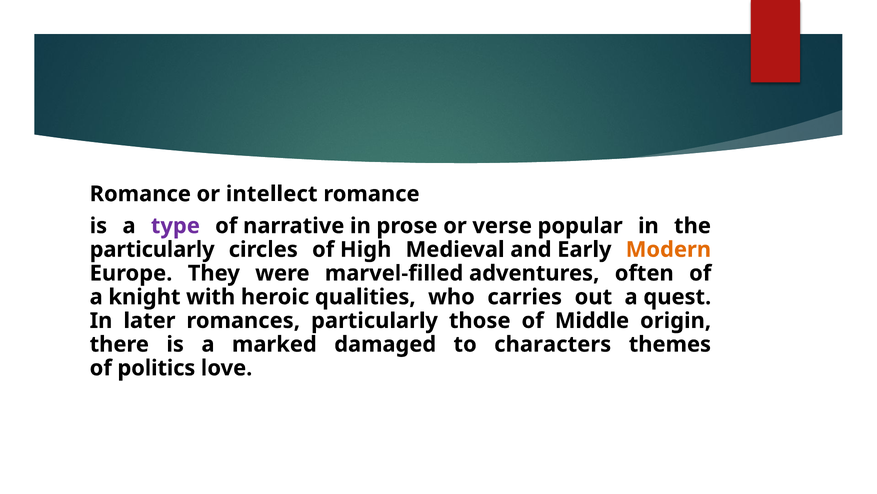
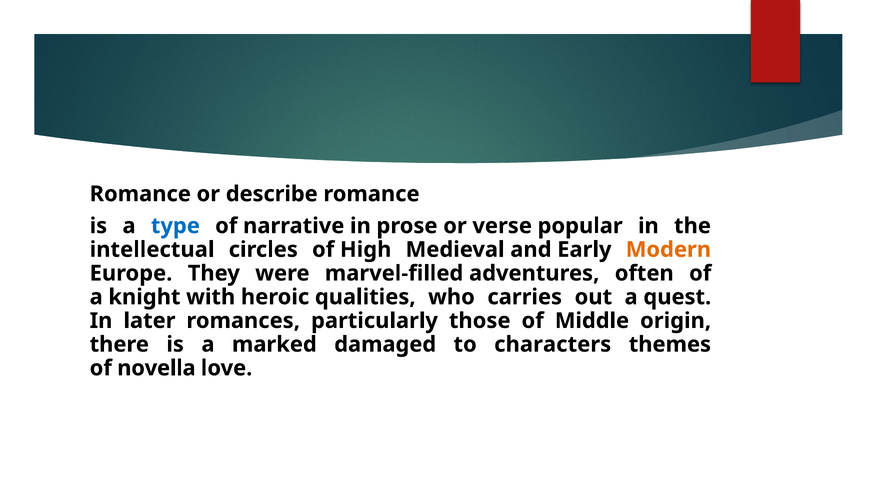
intellect: intellect -> describe
type colour: purple -> blue
particularly at (152, 249): particularly -> intellectual
politics: politics -> novella
